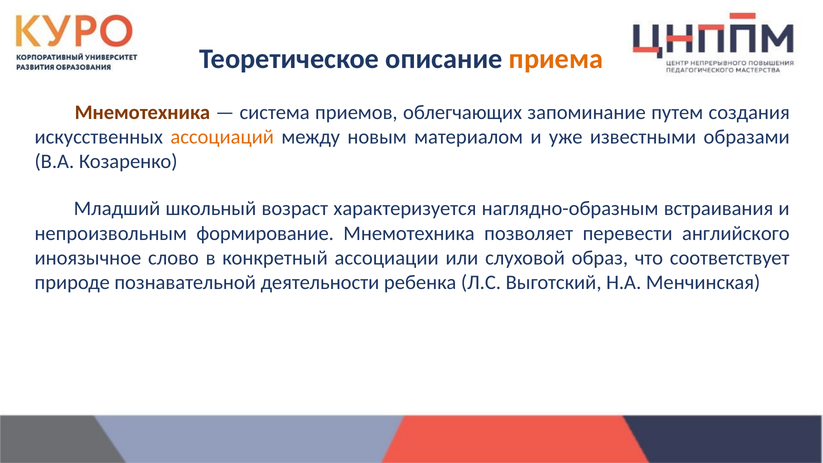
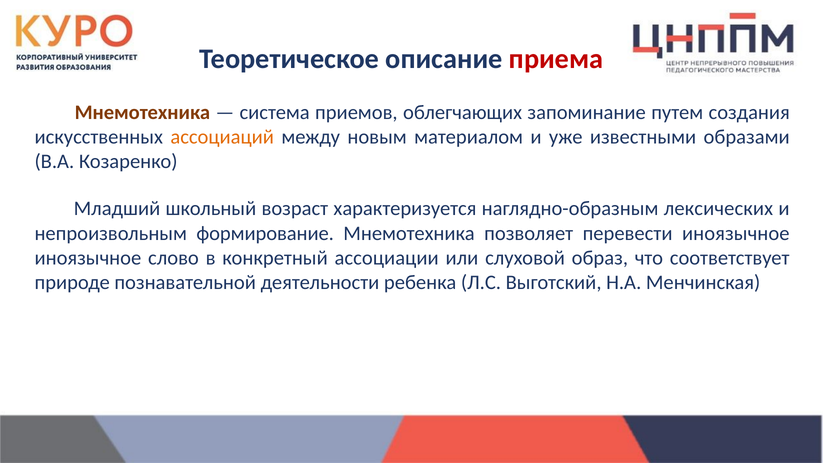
приема colour: orange -> red
встраивания: встраивания -> лексических
перевести английского: английского -> иноязычное
